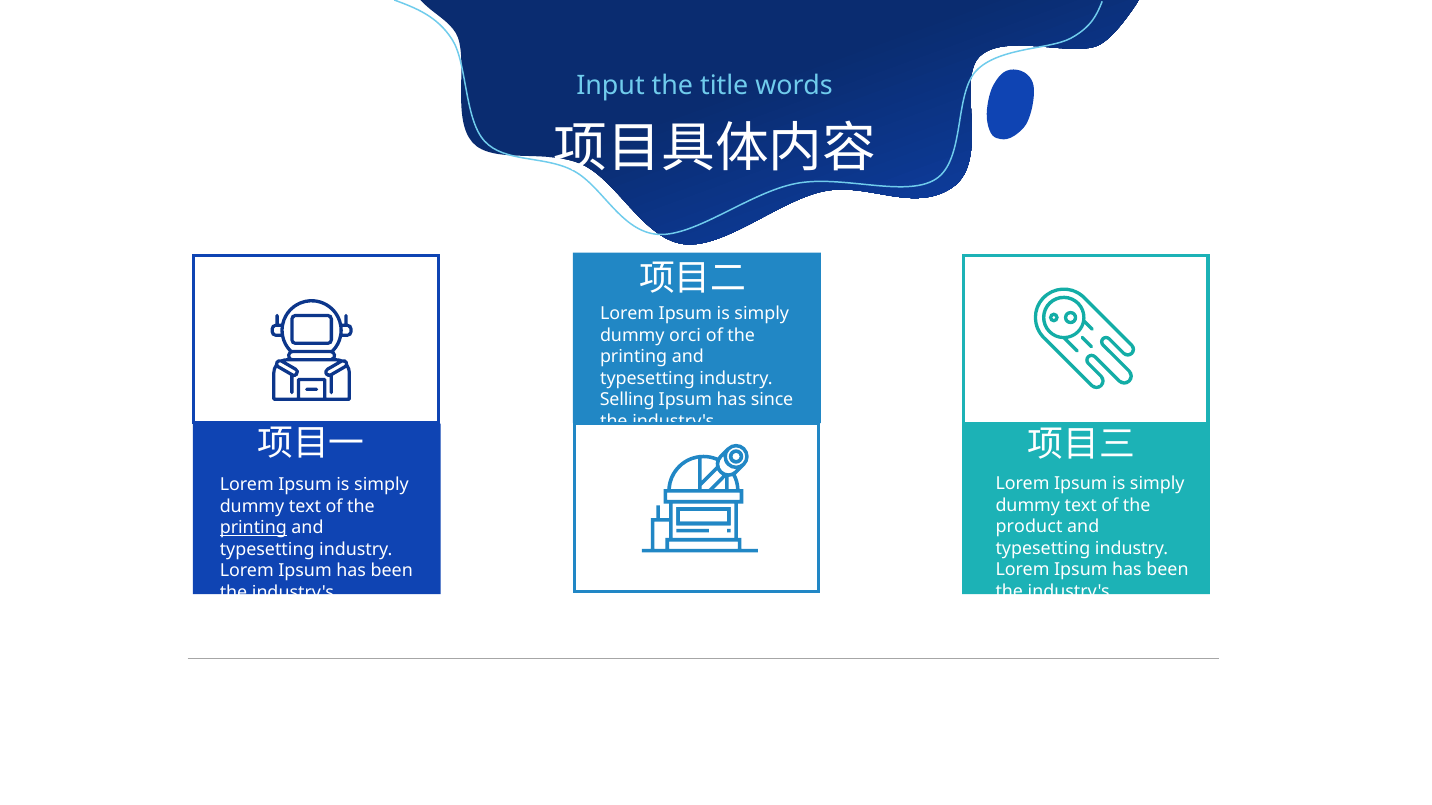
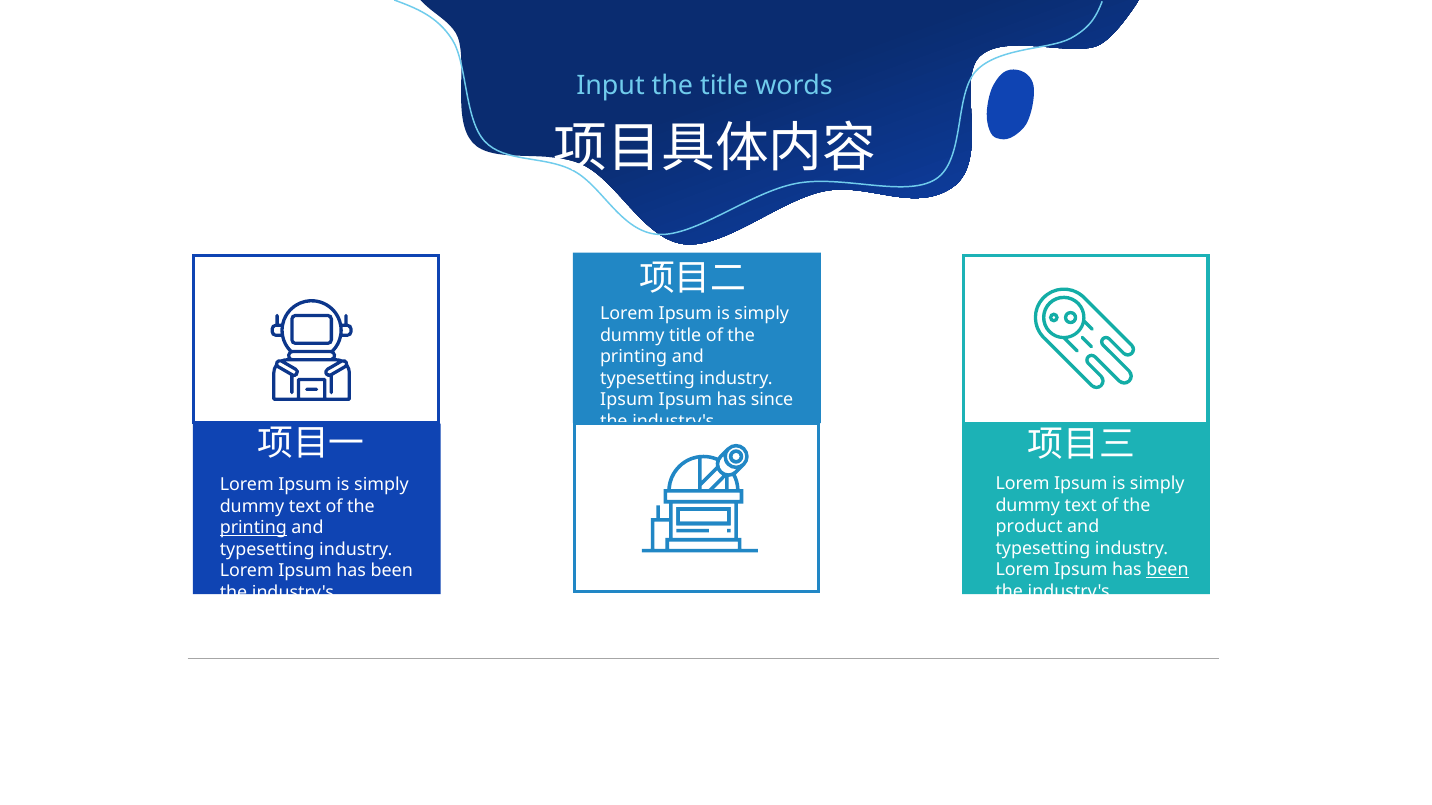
dummy orci: orci -> title
Selling at (627, 400): Selling -> Ipsum
been at (1168, 570) underline: none -> present
